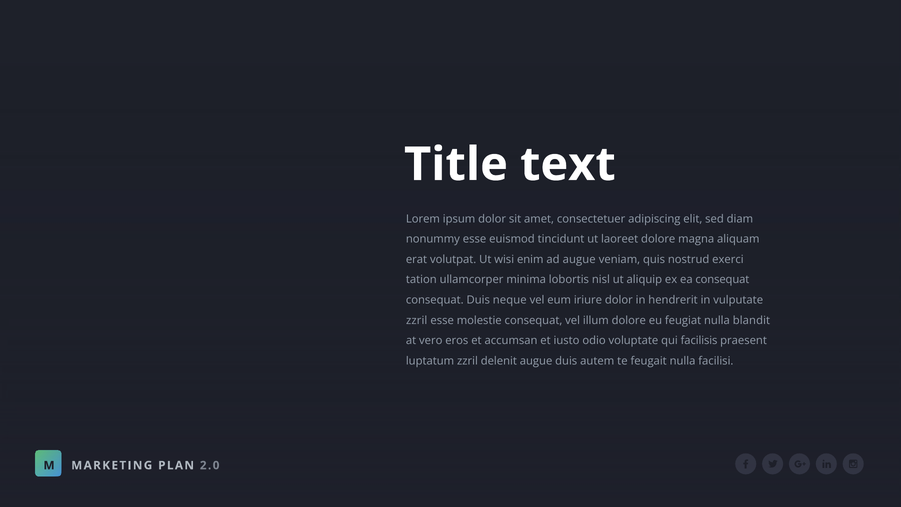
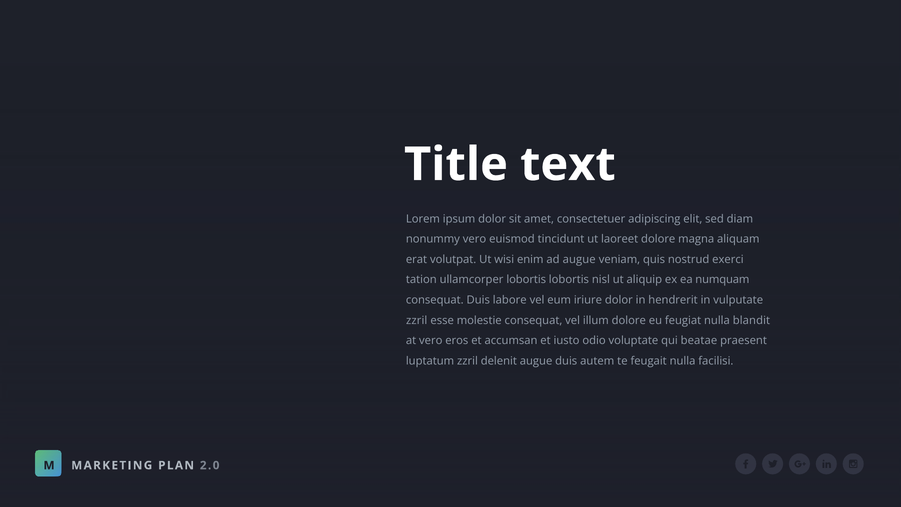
nonummy esse: esse -> vero
ullamcorper minima: minima -> lobortis
ea consequat: consequat -> numquam
neque: neque -> labore
facilisis: facilisis -> beatae
